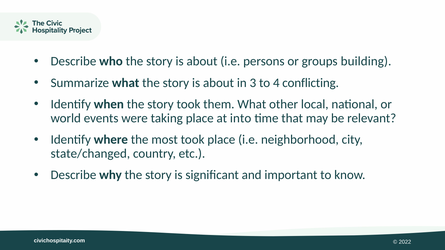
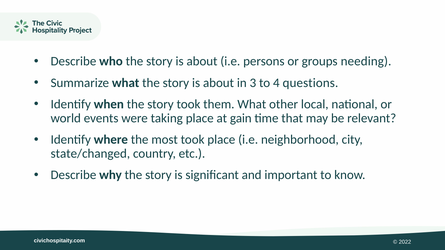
building: building -> needing
conflicting: conflicting -> questions
into: into -> gain
